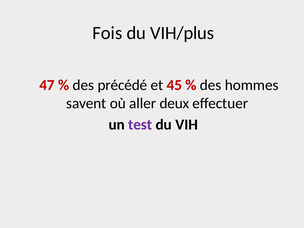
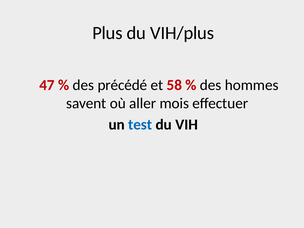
Fois: Fois -> Plus
45: 45 -> 58
deux: deux -> mois
test colour: purple -> blue
